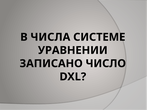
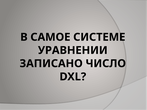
ЧИСЛА: ЧИСЛА -> САМОЕ
